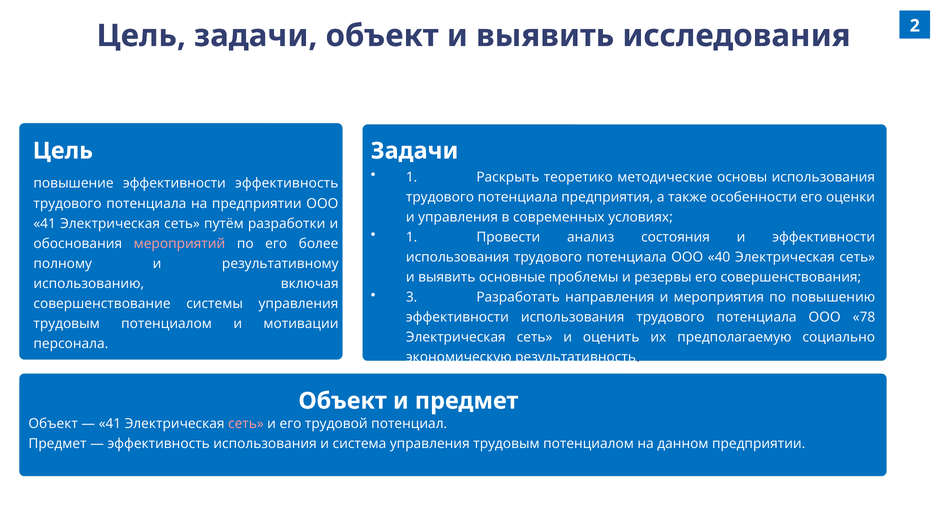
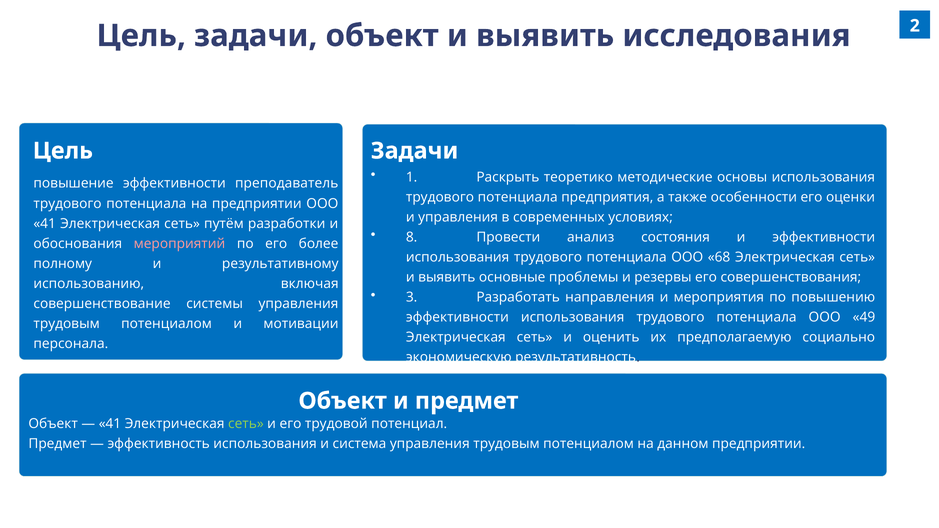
эффективности эффективность: эффективность -> преподаватель
1 at (412, 237): 1 -> 8
40: 40 -> 68
78: 78 -> 49
сеть at (246, 424) colour: pink -> light green
